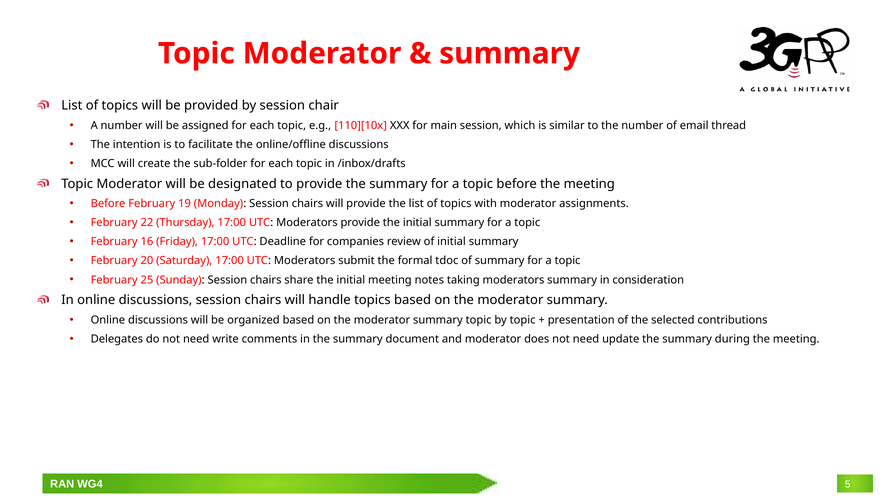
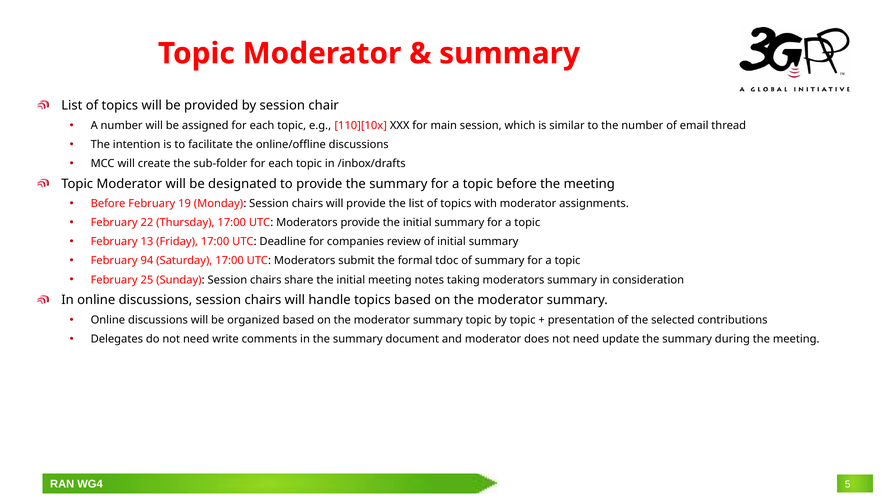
16: 16 -> 13
20: 20 -> 94
